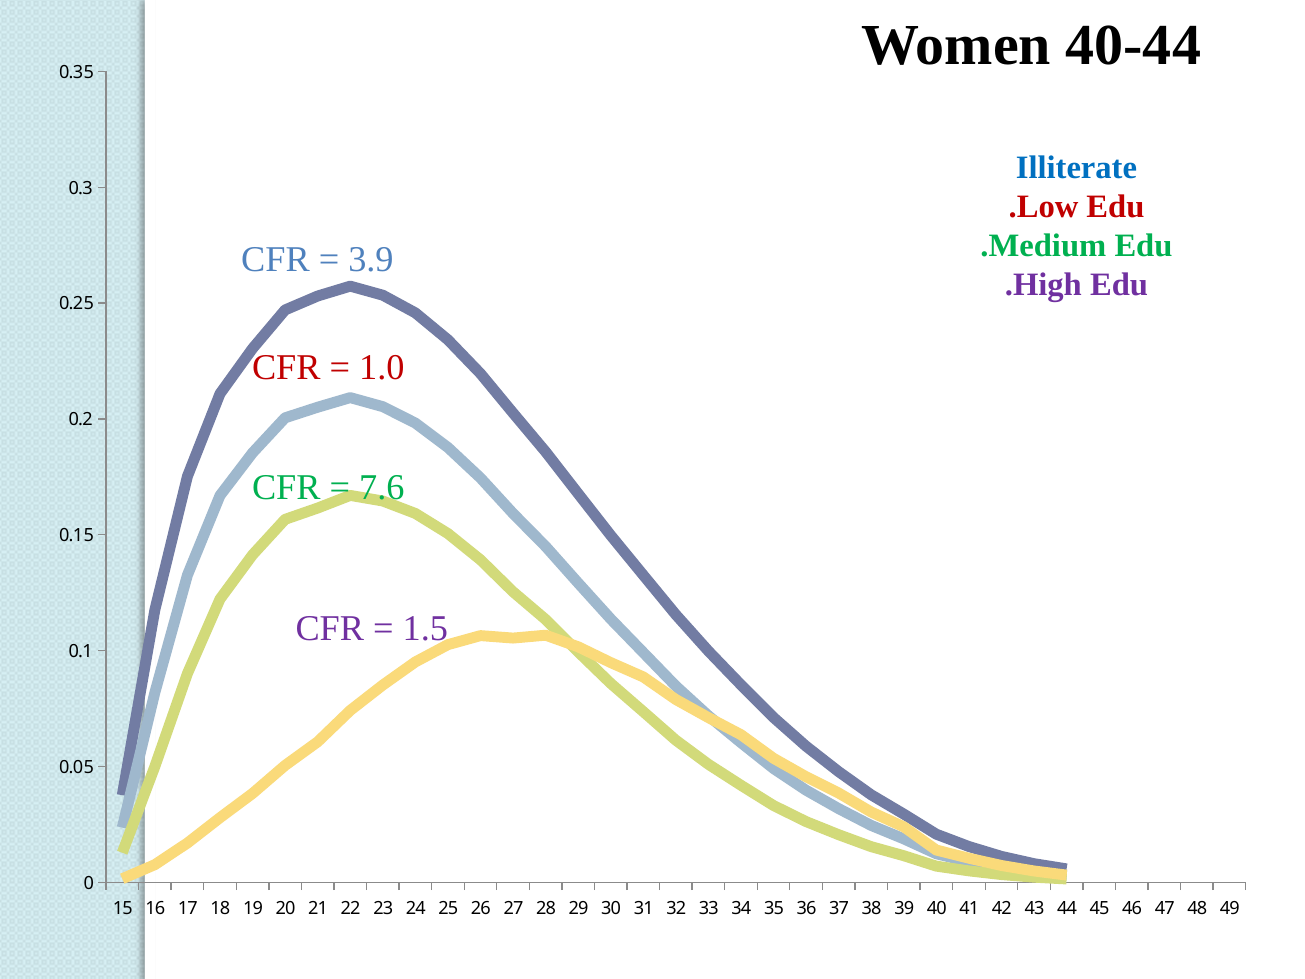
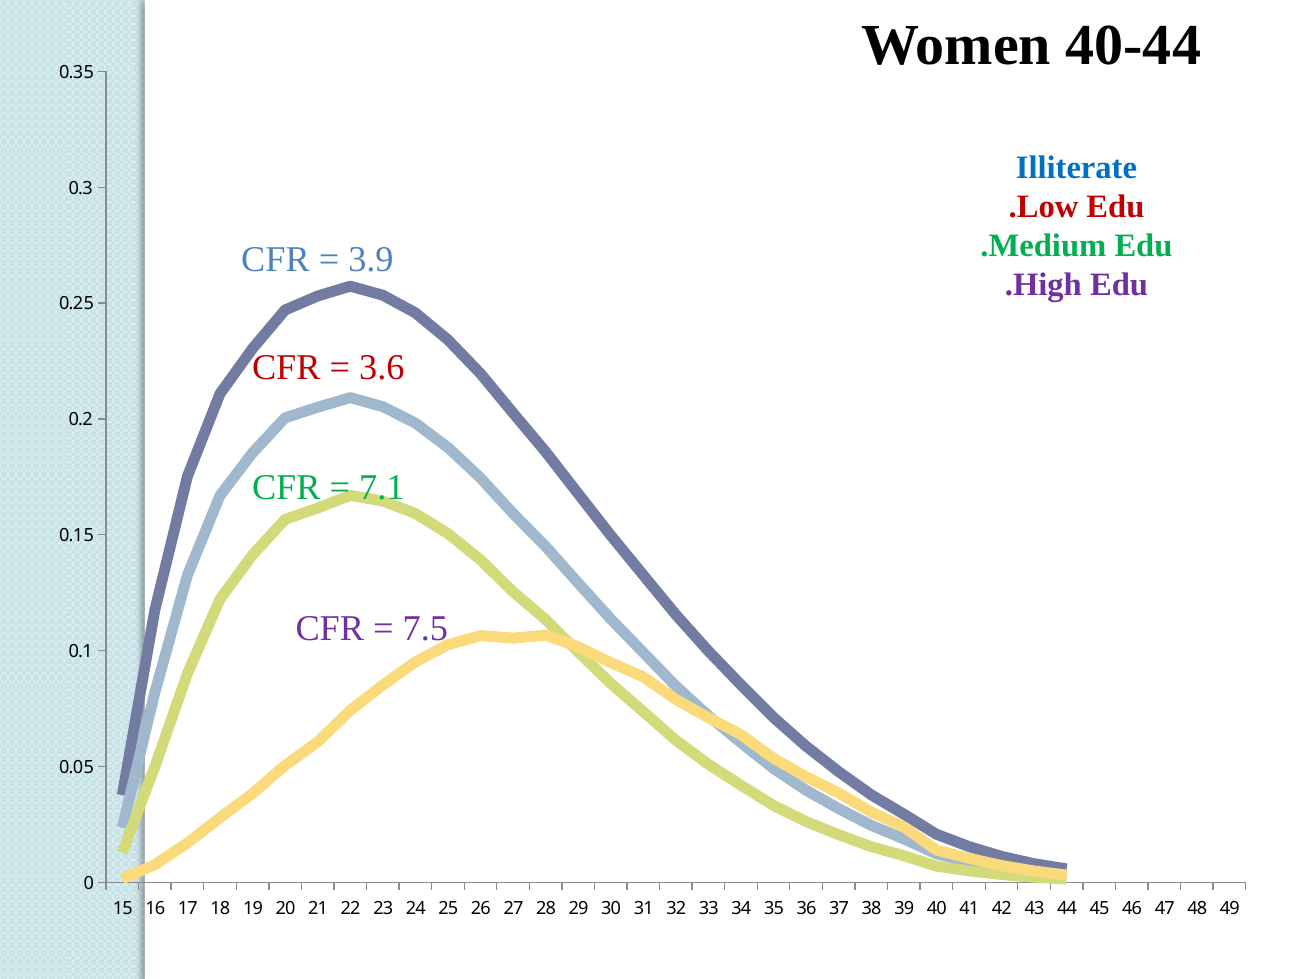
1.0: 1.0 -> 3.6
7.6: 7.6 -> 7.1
1.5: 1.5 -> 7.5
